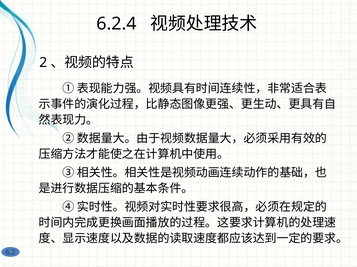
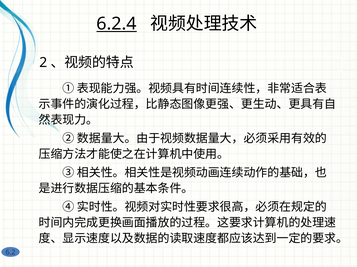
6.2.4 underline: none -> present
